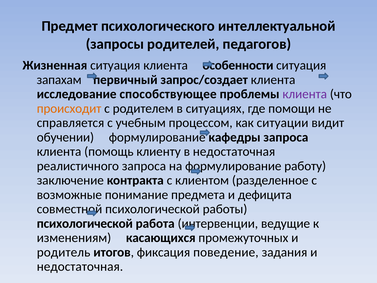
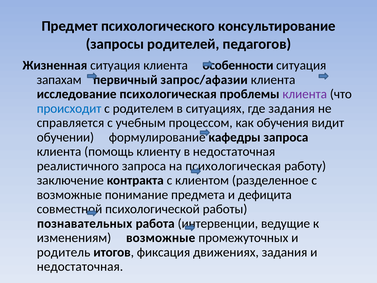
интеллектуальной: интеллектуальной -> консультирование
запрос/создает: запрос/создает -> запрос/афазии
исследование способствующее: способствующее -> психологическая
происходит colour: orange -> blue
где помощи: помощи -> задания
ситуации: ситуации -> обучения
на формулирование: формулирование -> психологическая
психологической at (85, 223): психологической -> познавательных
изменениям касающихся: касающихся -> возможные
поведение: поведение -> движениях
